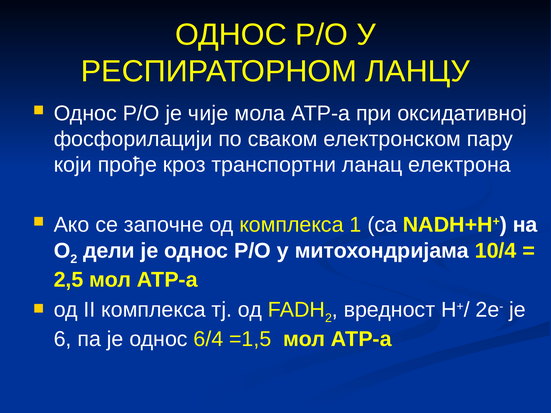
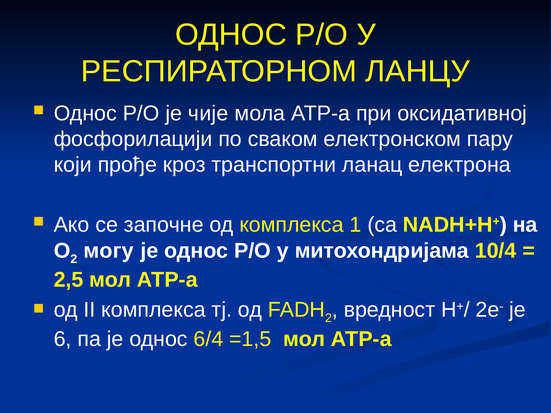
дели: дели -> могу
